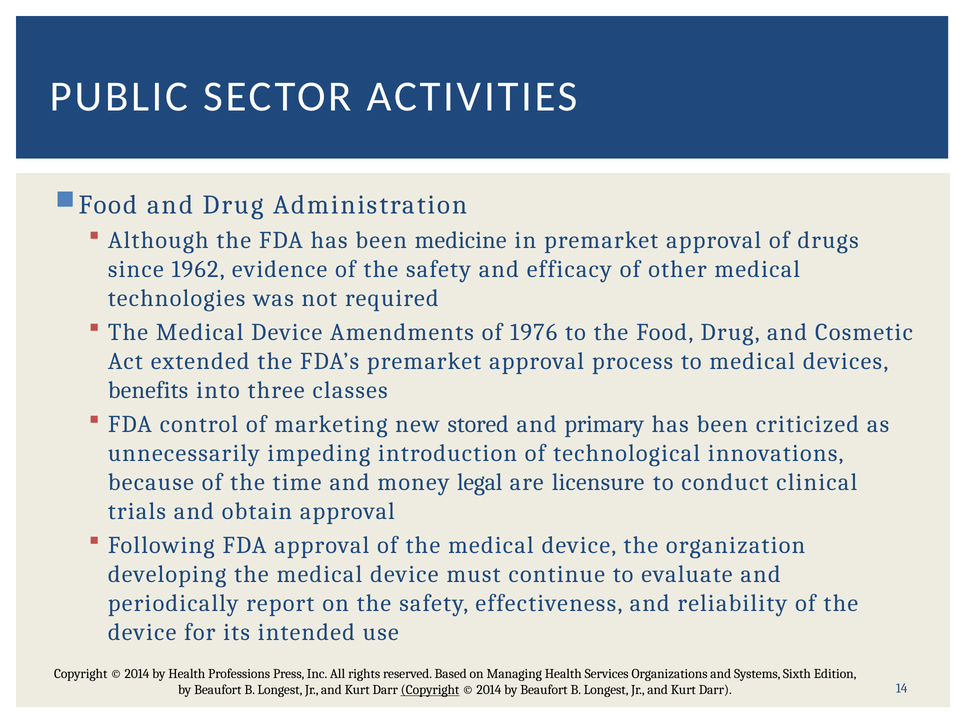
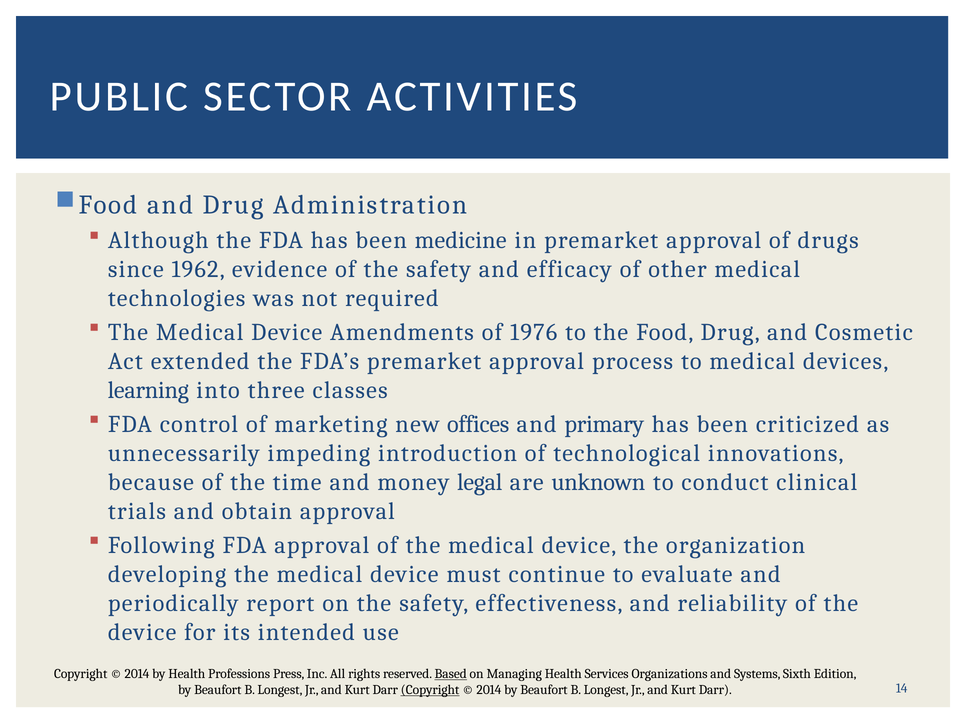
benefits: benefits -> learning
stored: stored -> offices
licensure: licensure -> unknown
Based underline: none -> present
